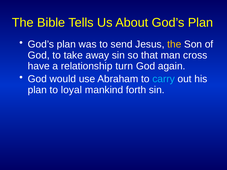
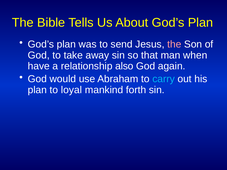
the at (174, 44) colour: yellow -> pink
cross: cross -> when
turn: turn -> also
